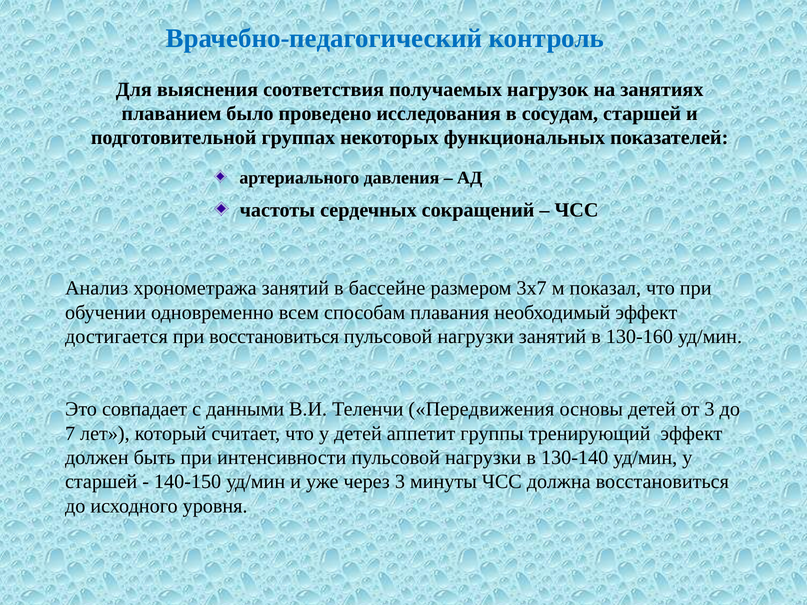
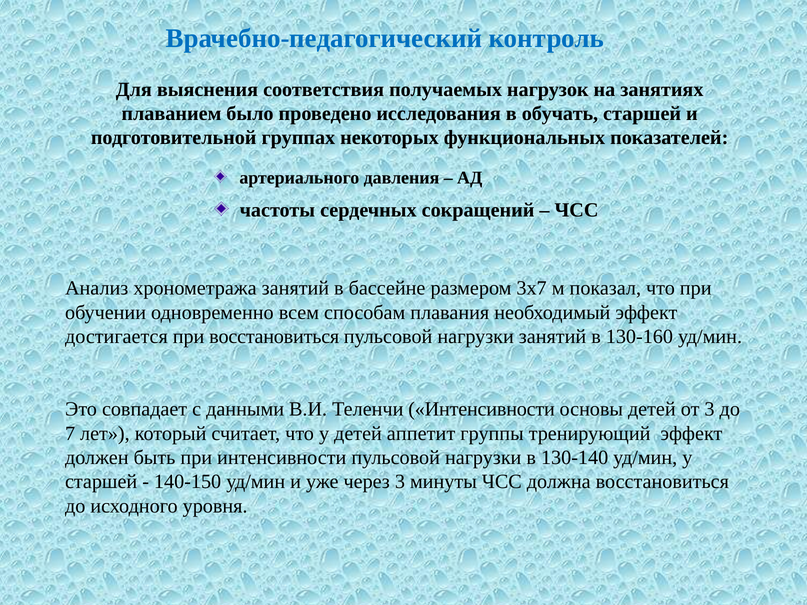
сосудам: сосудам -> обучать
Теленчи Передвижения: Передвижения -> Интенсивности
